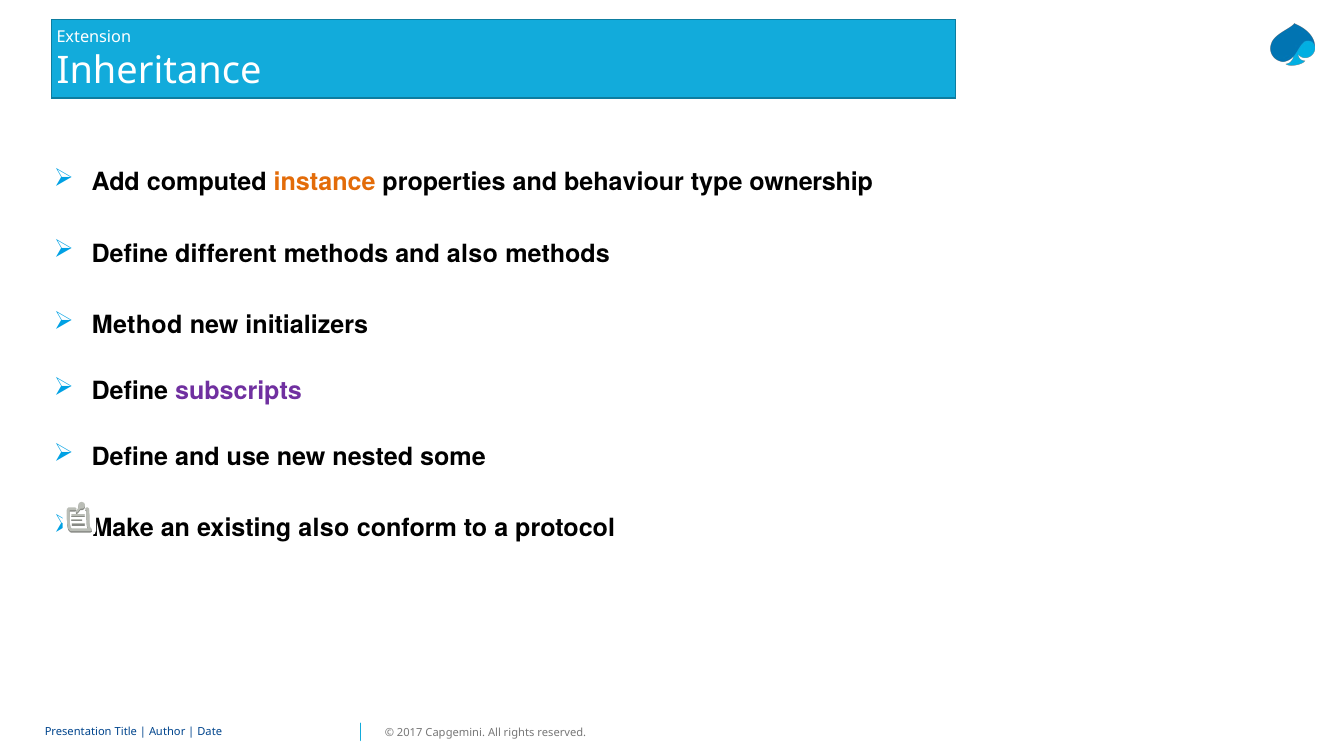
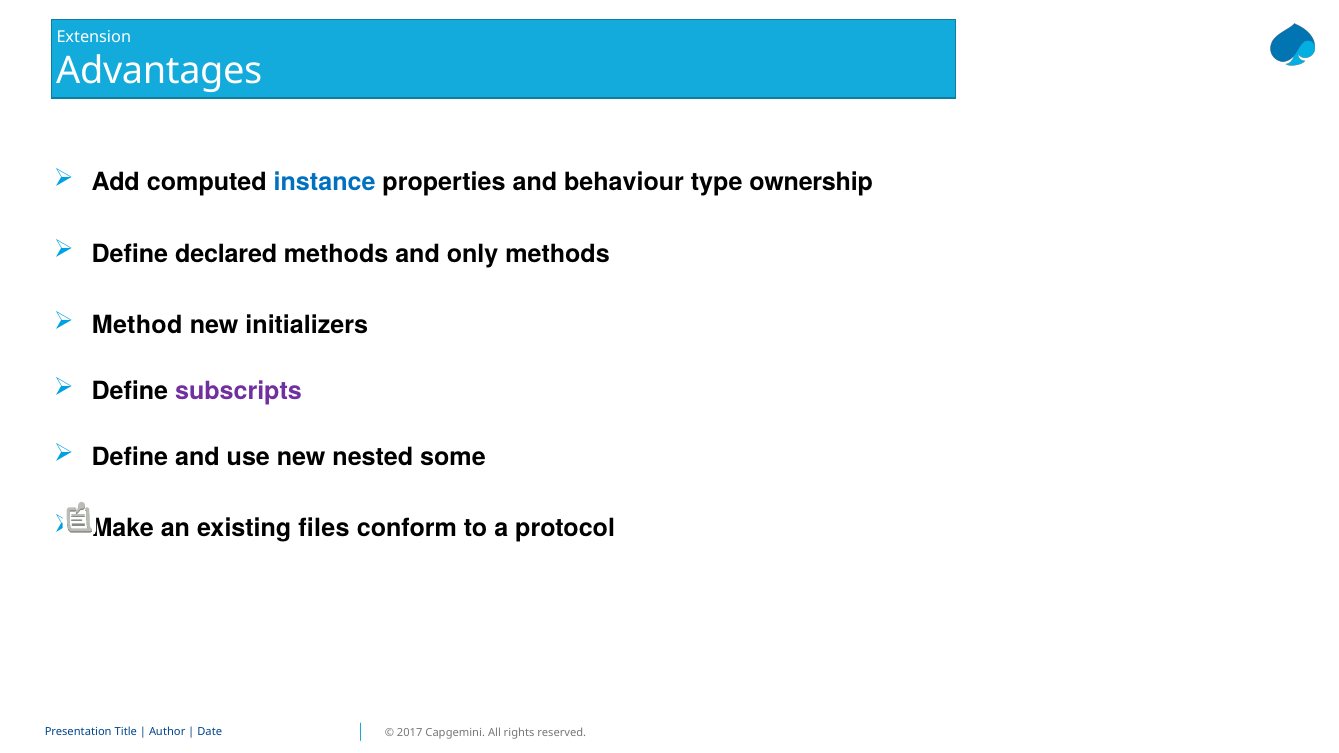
Inheritance: Inheritance -> Advantages
instance colour: orange -> blue
different: different -> declared
and also: also -> only
existing also: also -> files
